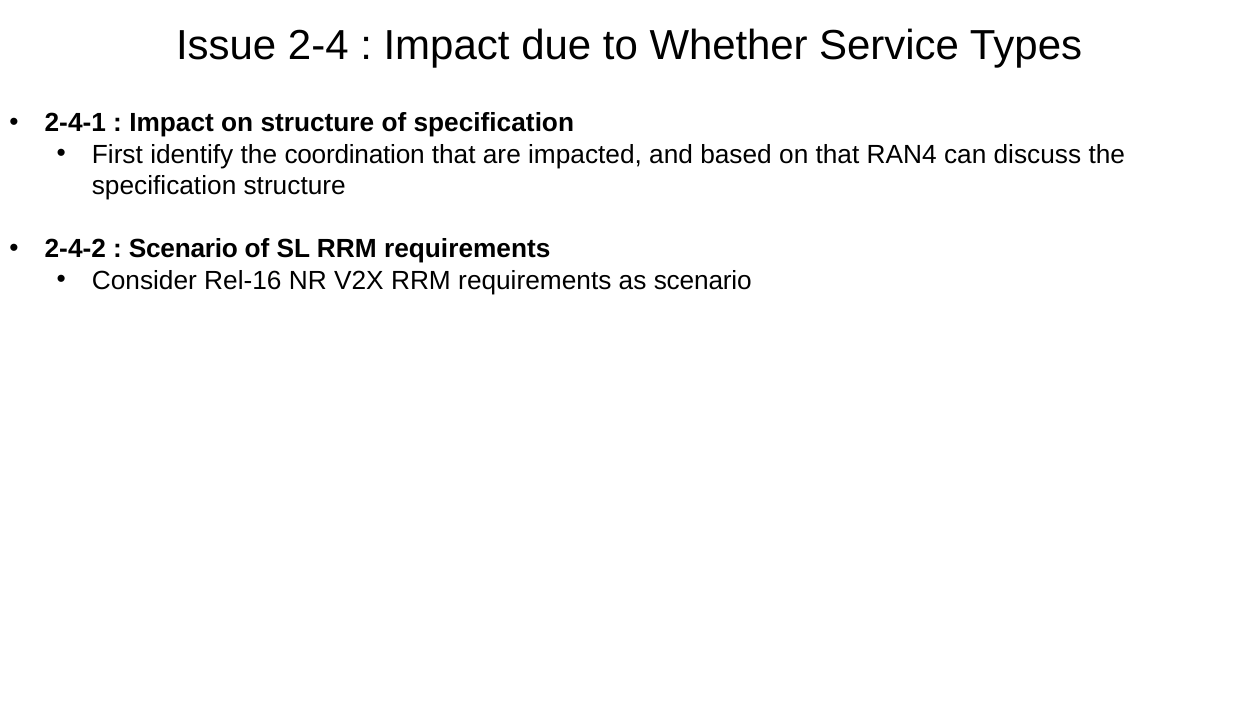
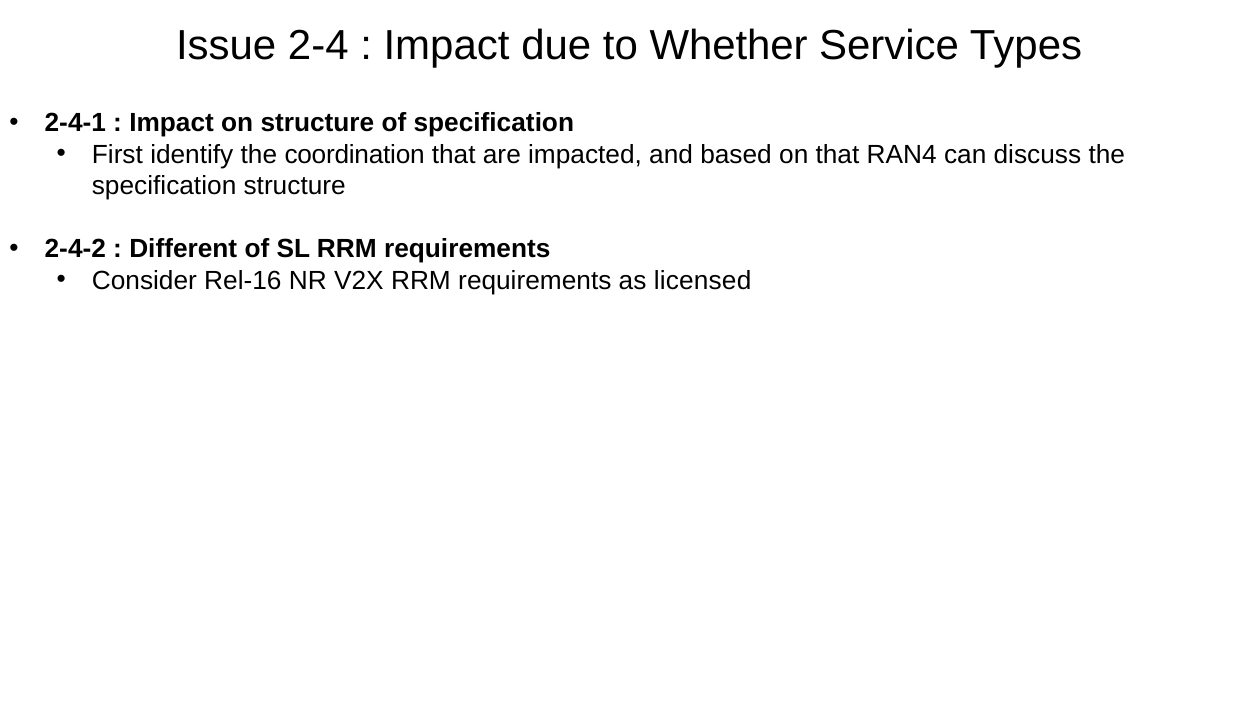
Scenario at (183, 249): Scenario -> Different
as scenario: scenario -> licensed
